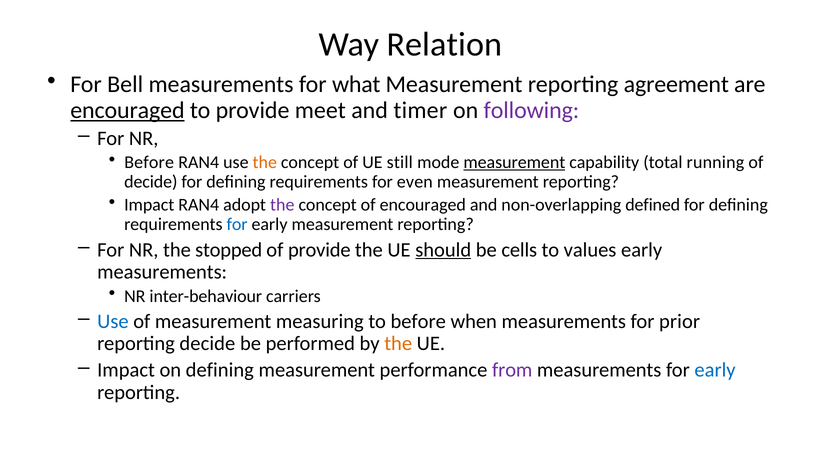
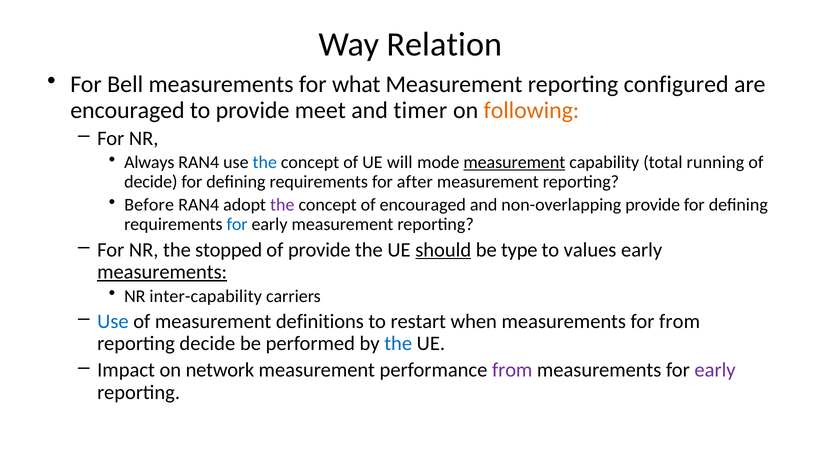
agreement: agreement -> configured
encouraged at (127, 110) underline: present -> none
following colour: purple -> orange
Before at (149, 162): Before -> Always
the at (265, 162) colour: orange -> blue
still: still -> will
even: even -> after
Impact at (149, 205): Impact -> Before
non-overlapping defined: defined -> provide
cells: cells -> type
measurements at (162, 272) underline: none -> present
inter-behaviour: inter-behaviour -> inter-capability
measuring: measuring -> definitions
to before: before -> restart
for prior: prior -> from
the at (398, 344) colour: orange -> blue
on defining: defining -> network
early at (715, 370) colour: blue -> purple
